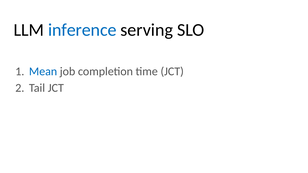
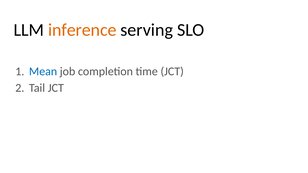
inference colour: blue -> orange
